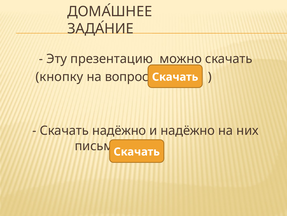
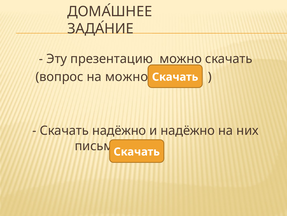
кнопку: кнопку -> вопрос
на вопрос: вопрос -> можно
